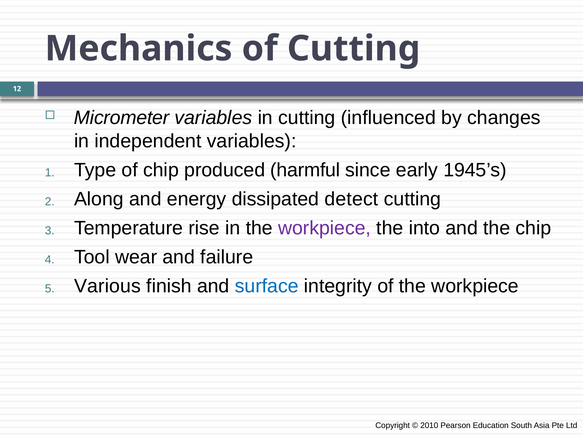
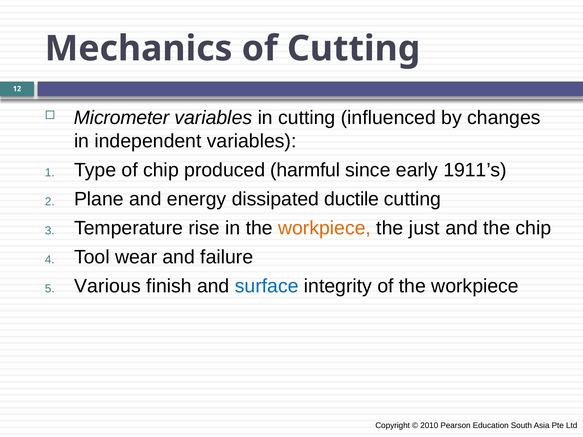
1945’s: 1945’s -> 1911’s
Along: Along -> Plane
detect: detect -> ductile
workpiece at (324, 228) colour: purple -> orange
into: into -> just
